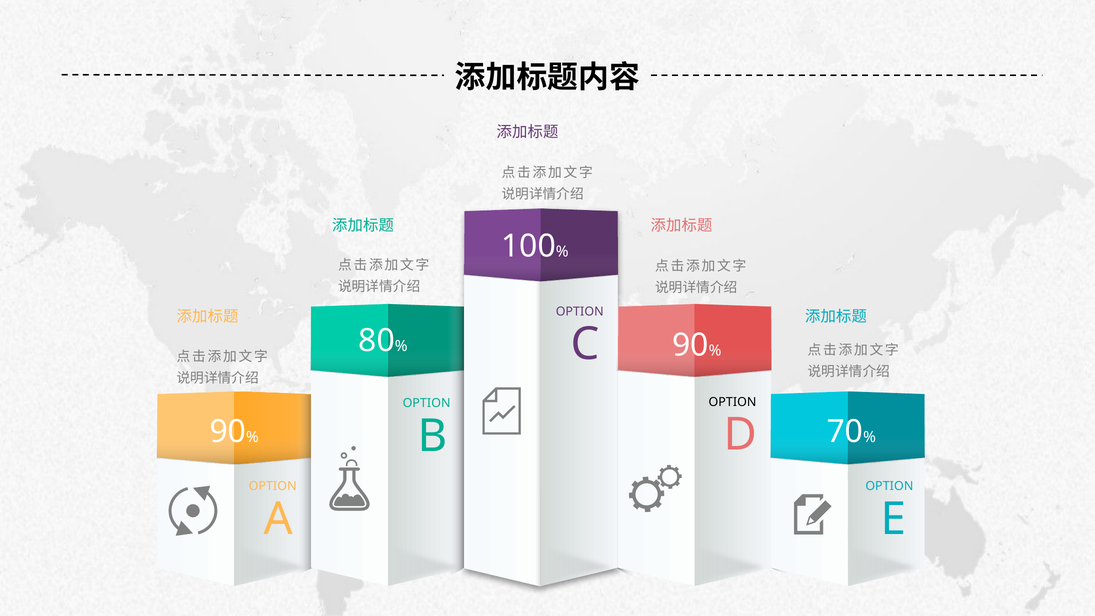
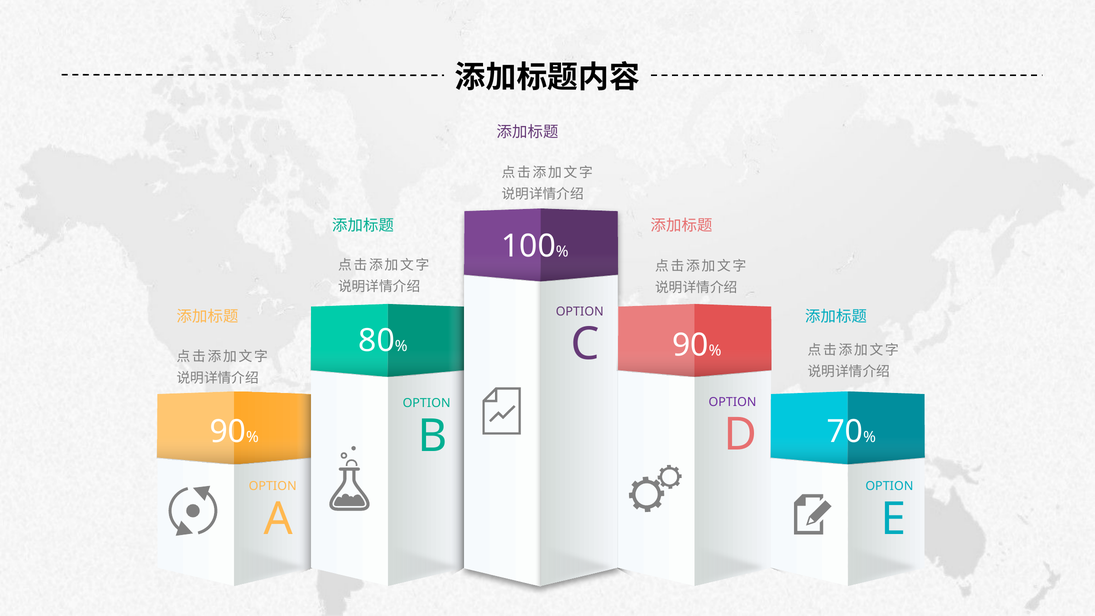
OPTION at (732, 402) colour: black -> purple
